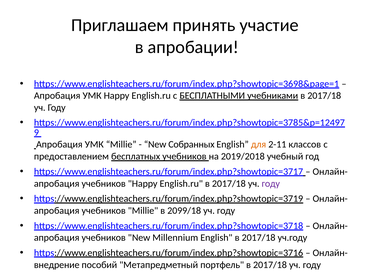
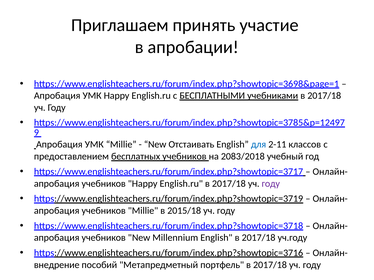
Собранных: Собранных -> Отстаивать
для colour: orange -> blue
2019/2018: 2019/2018 -> 2083/2018
2099/18: 2099/18 -> 2015/18
